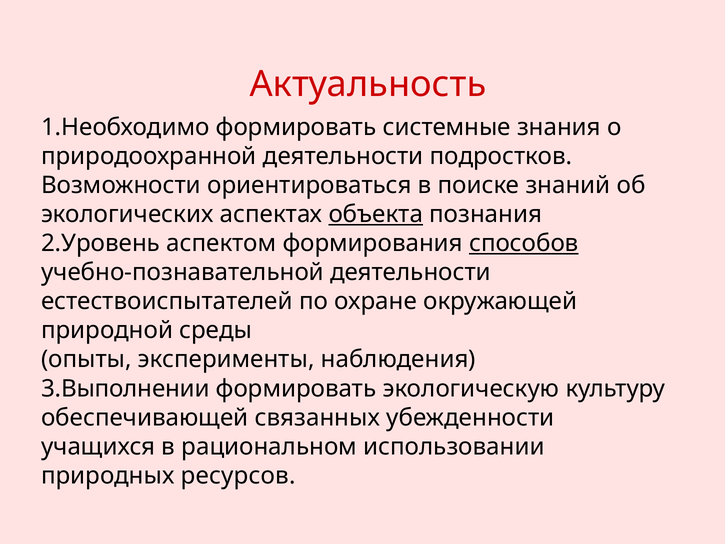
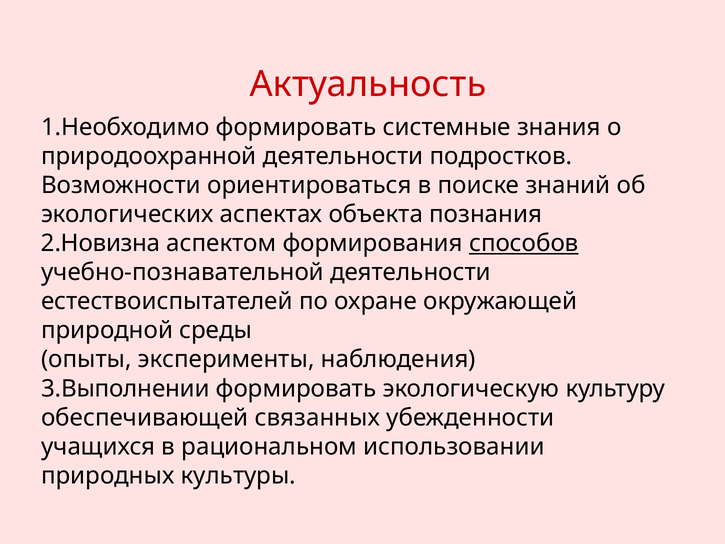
объекта underline: present -> none
2.Уровень: 2.Уровень -> 2.Новизна
ресурсов: ресурсов -> культуры
